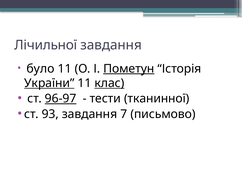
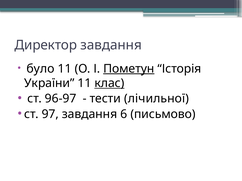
Лічильної: Лічильної -> Директор
України underline: present -> none
96-97 underline: present -> none
тканинної: тканинної -> лічильної
93: 93 -> 97
7: 7 -> 6
